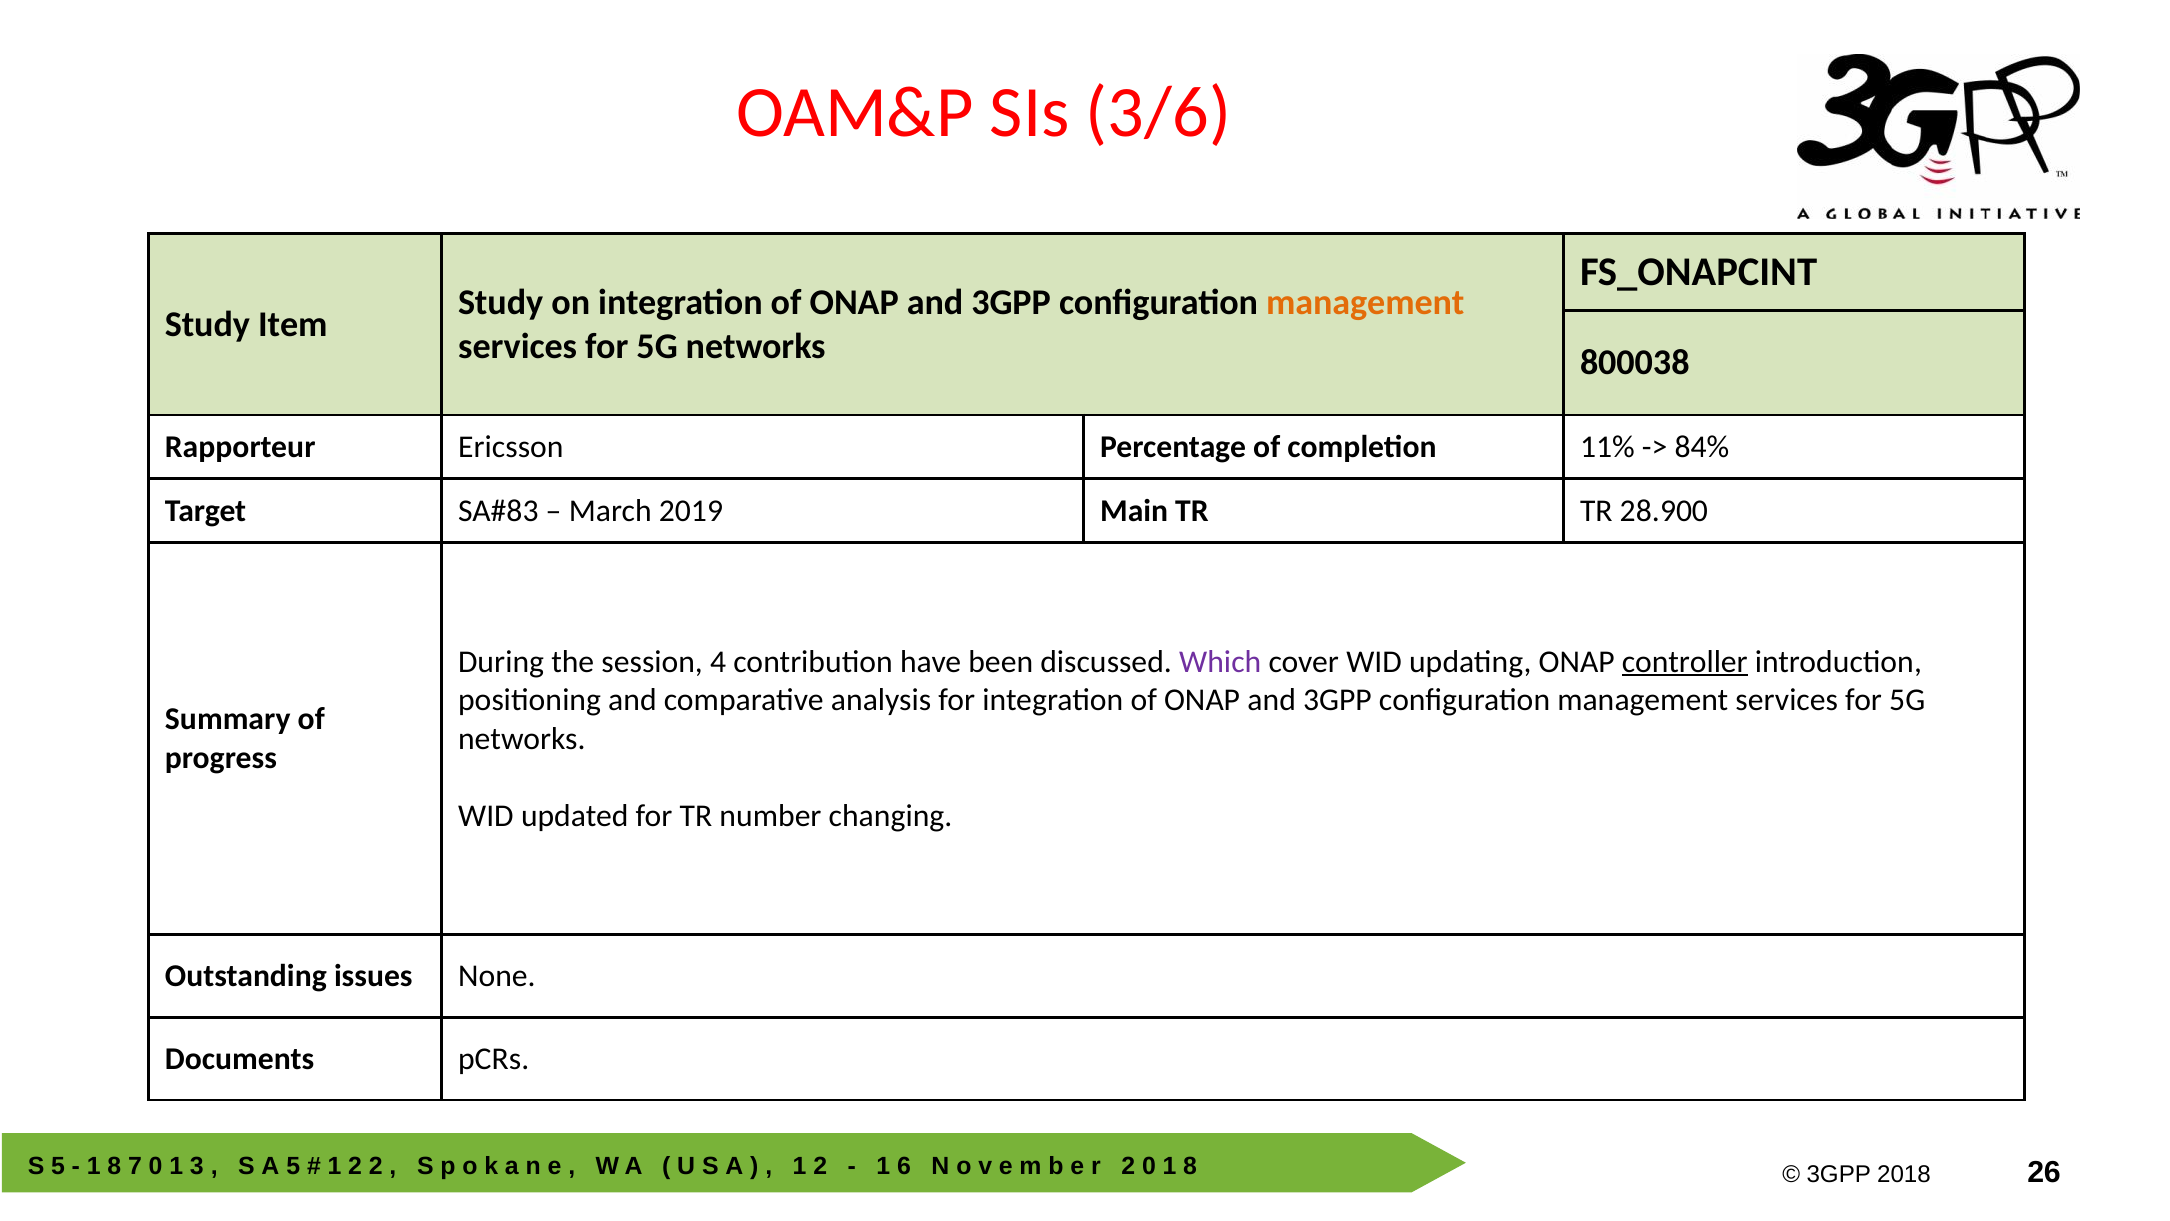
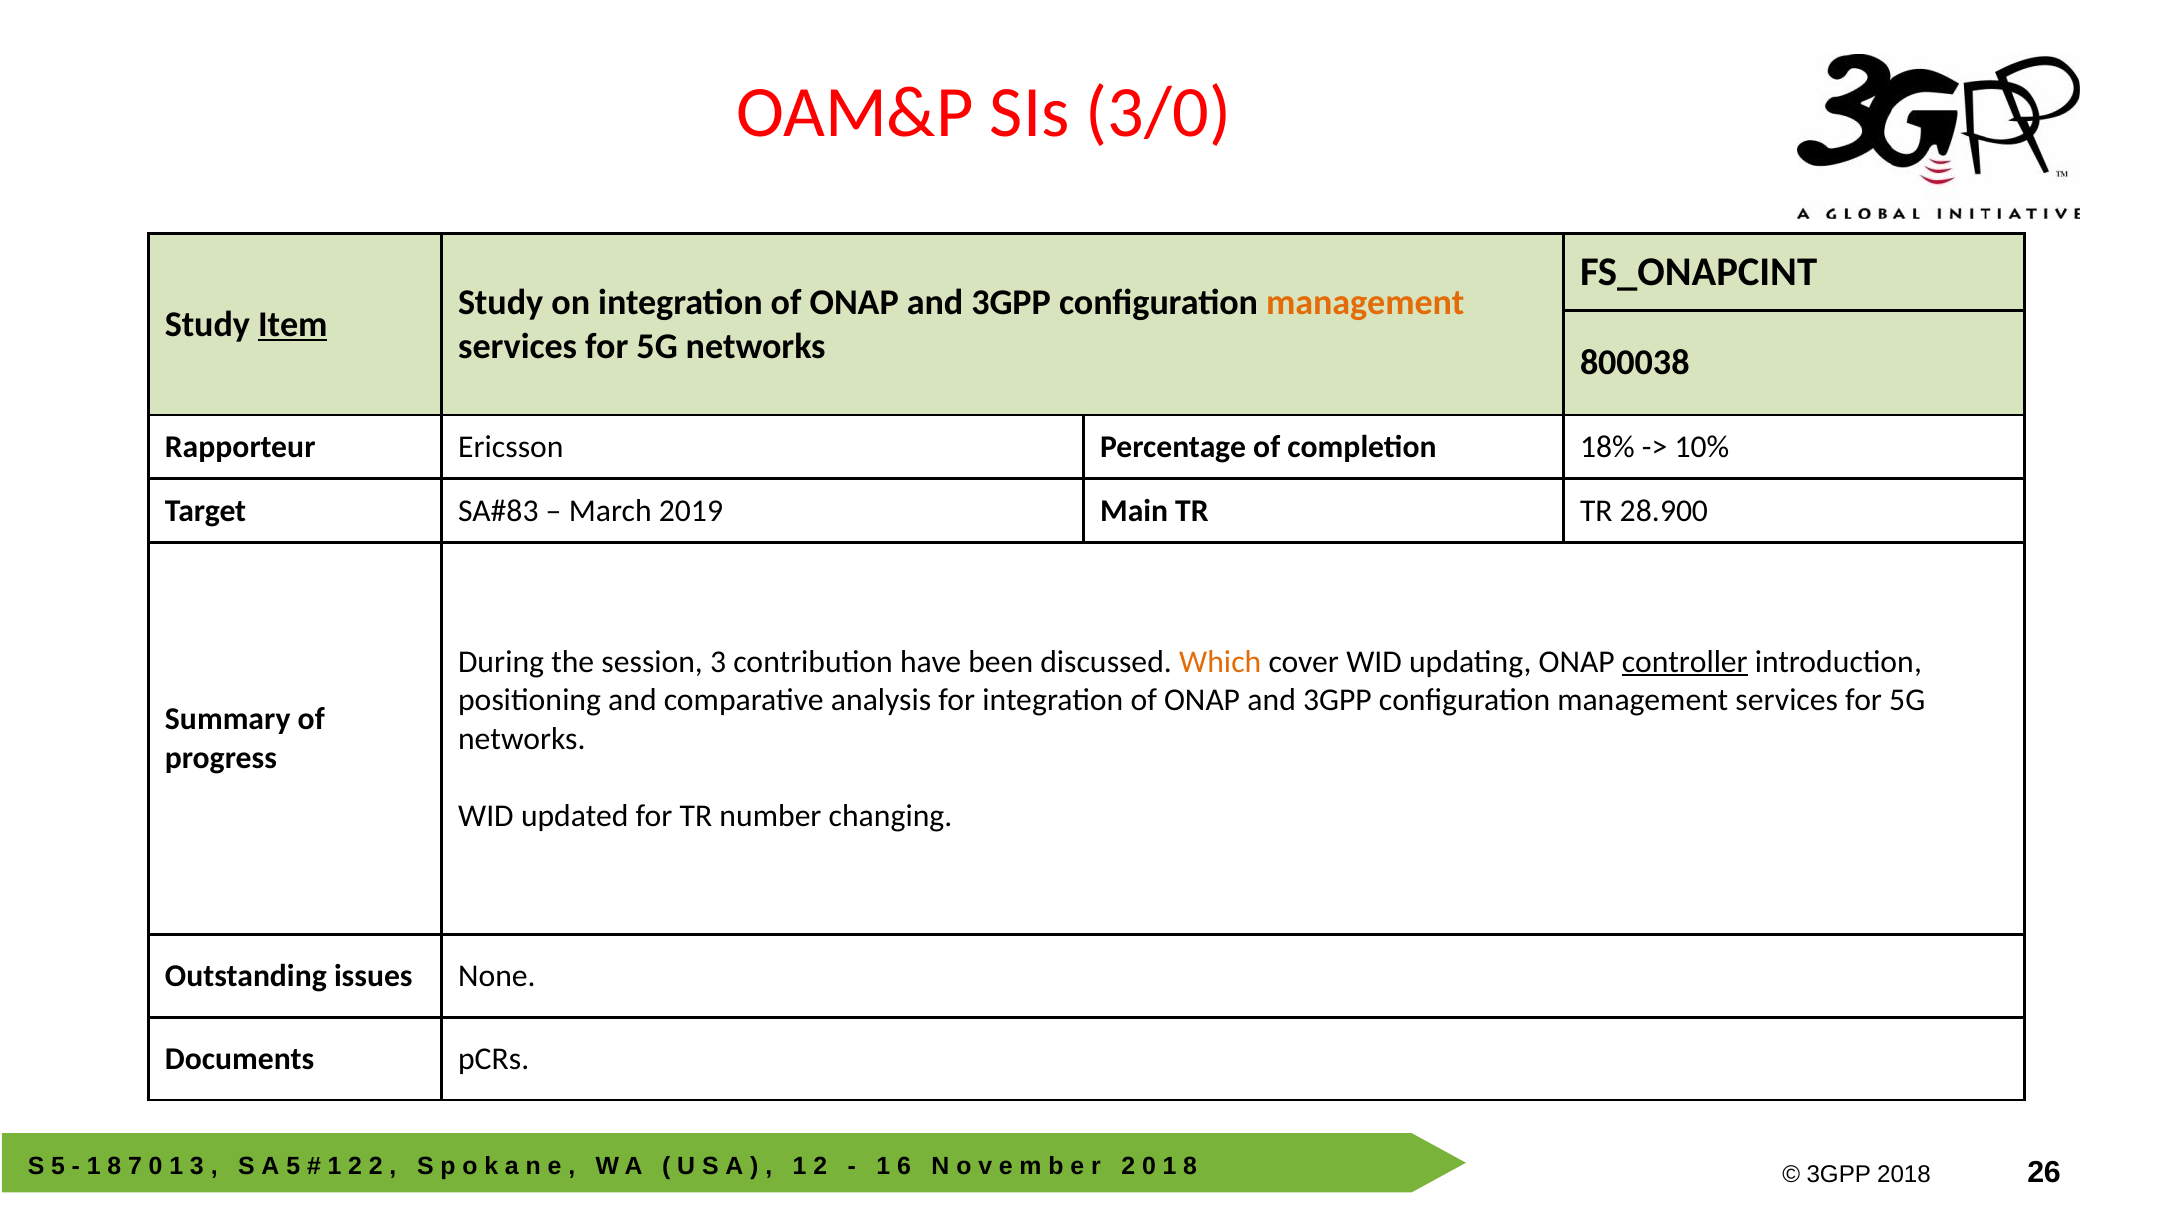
3/6: 3/6 -> 3/0
Item underline: none -> present
11%: 11% -> 18%
84%: 84% -> 10%
session 4: 4 -> 3
Which colour: purple -> orange
